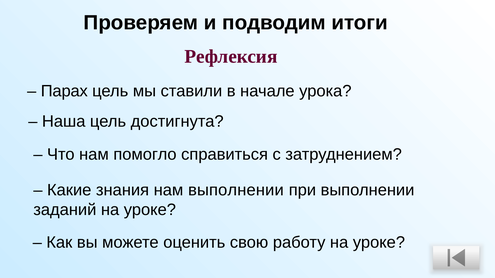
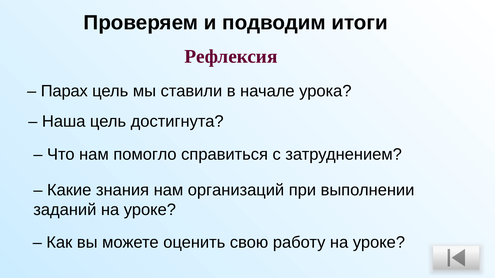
нам выполнении: выполнении -> организаций
